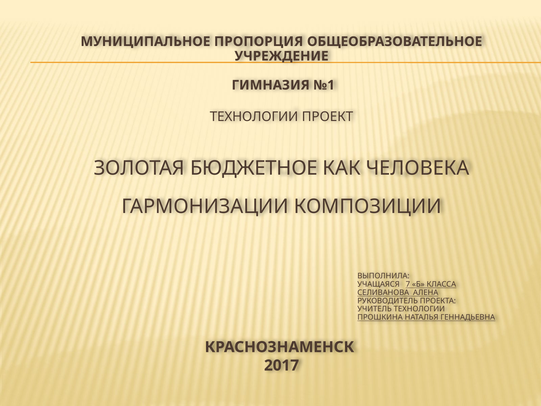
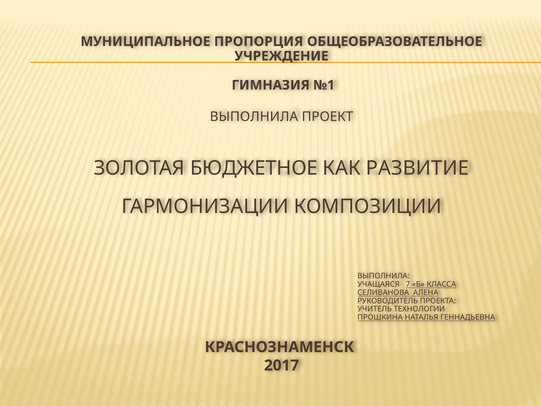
ТЕХНОЛОГИИ at (254, 117): ТЕХНОЛОГИИ -> ВЫПОЛНИЛА
ЧЕЛОВЕКА: ЧЕЛОВЕКА -> РАЗВИТИЕ
